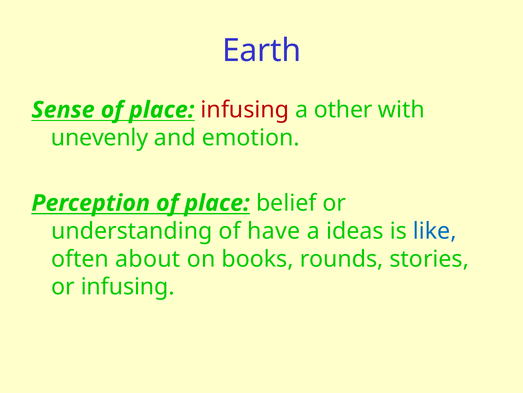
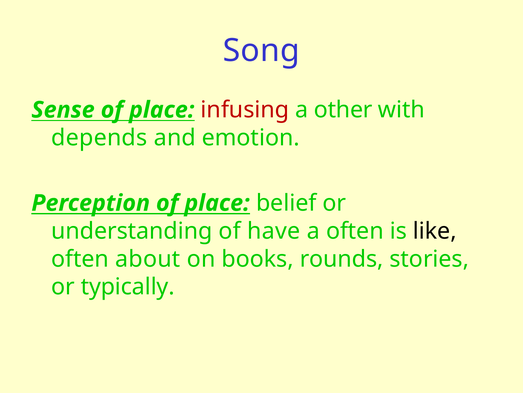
Earth: Earth -> Song
unevenly: unevenly -> depends
a ideas: ideas -> often
like colour: blue -> black
or infusing: infusing -> typically
